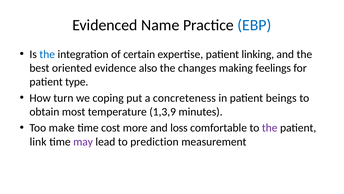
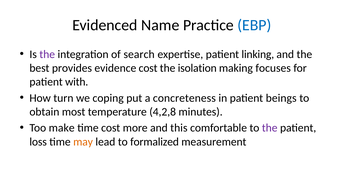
the at (47, 54) colour: blue -> purple
certain: certain -> search
oriented: oriented -> provides
evidence also: also -> cost
changes: changes -> isolation
feelings: feelings -> focuses
type: type -> with
1,3,9: 1,3,9 -> 4,2,8
loss: loss -> this
link: link -> loss
may colour: purple -> orange
prediction: prediction -> formalized
